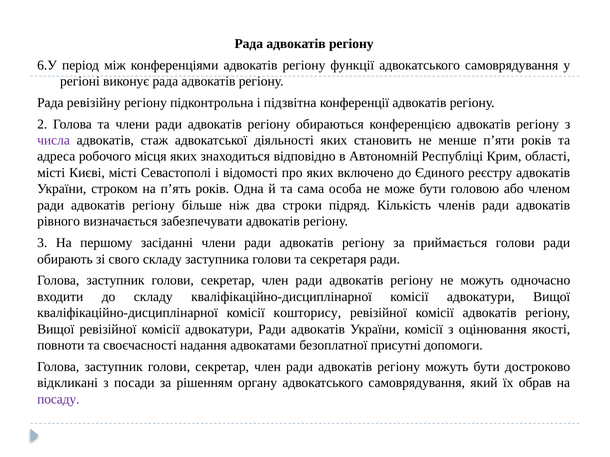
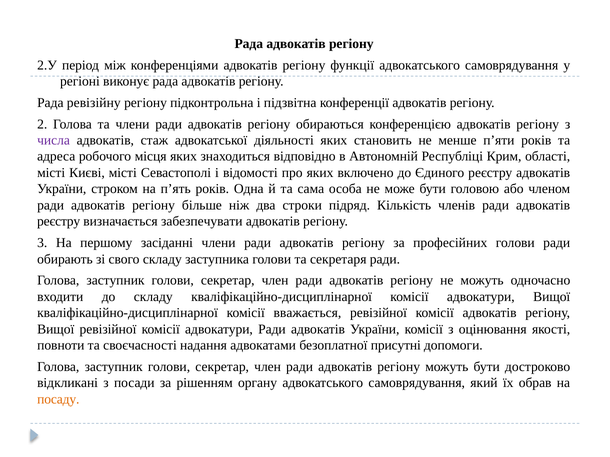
6.У: 6.У -> 2.У
рівного at (59, 222): рівного -> реєстру
приймається: приймається -> професійних
кошторису: кошторису -> вважається
посаду colour: purple -> orange
